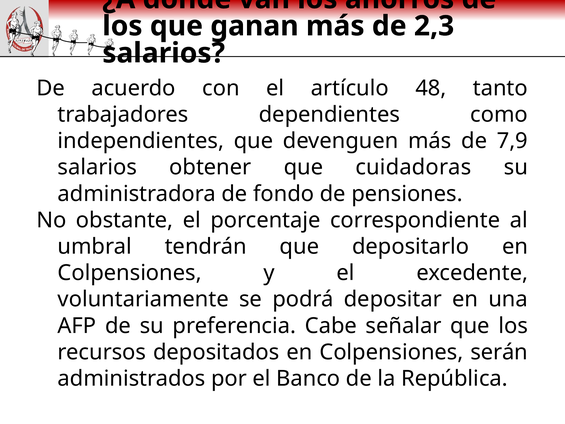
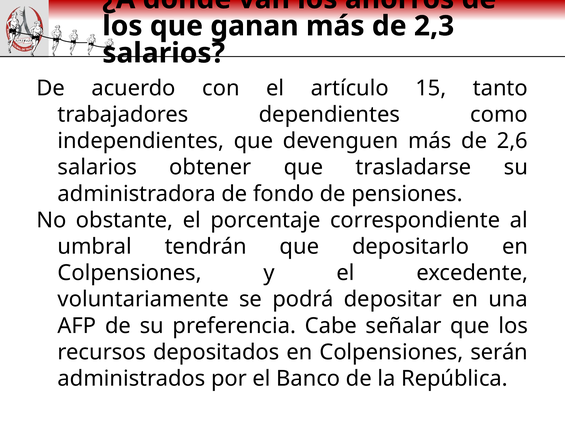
48: 48 -> 15
7,9: 7,9 -> 2,6
cuidadoras: cuidadoras -> trasladarse
